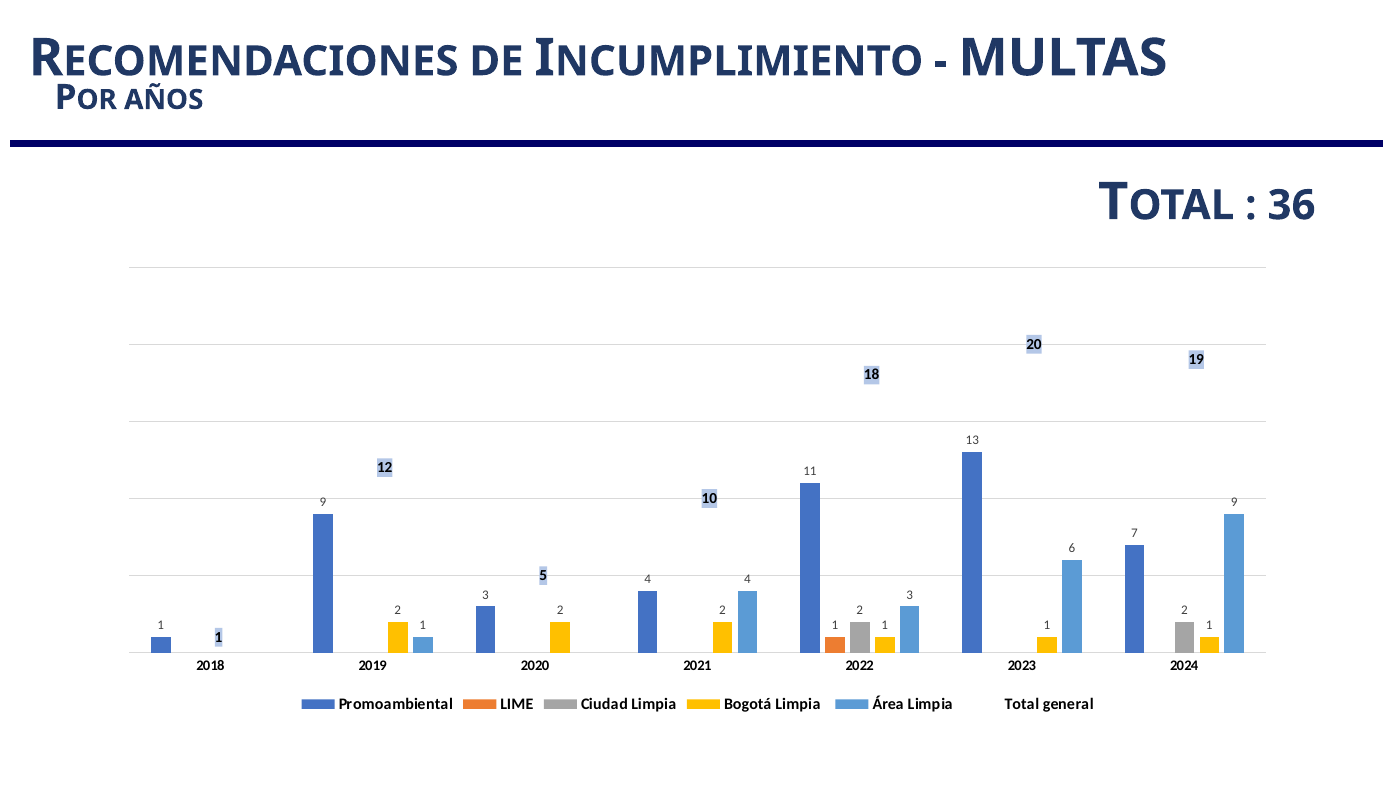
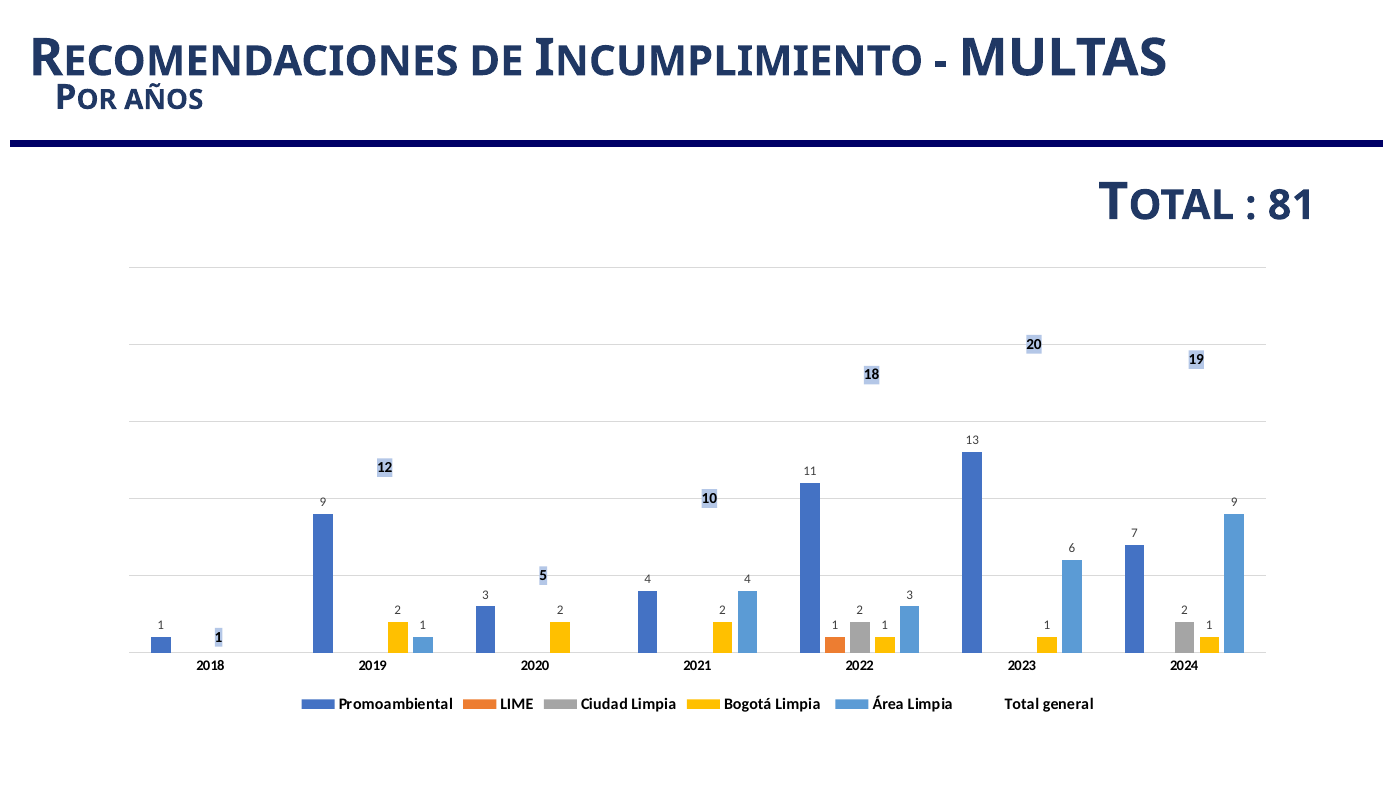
36: 36 -> 81
